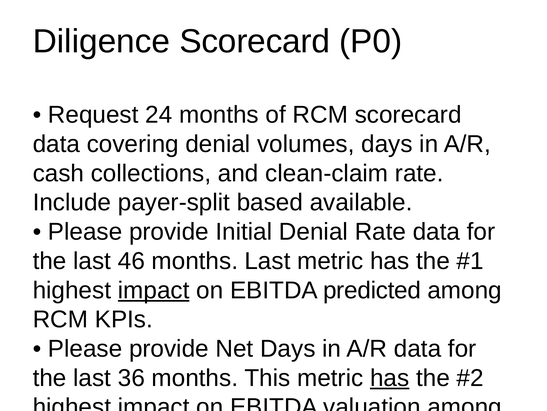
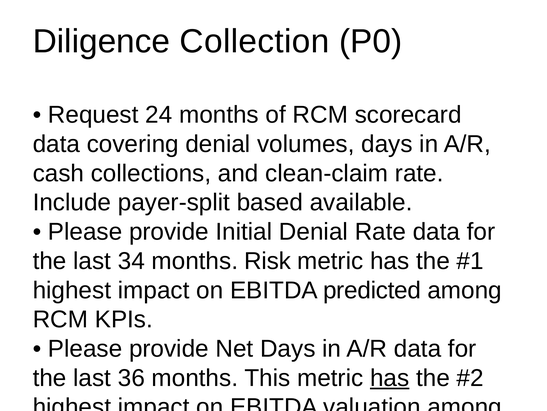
Diligence Scorecard: Scorecard -> Collection
46: 46 -> 34
months Last: Last -> Risk
impact at (154, 290) underline: present -> none
